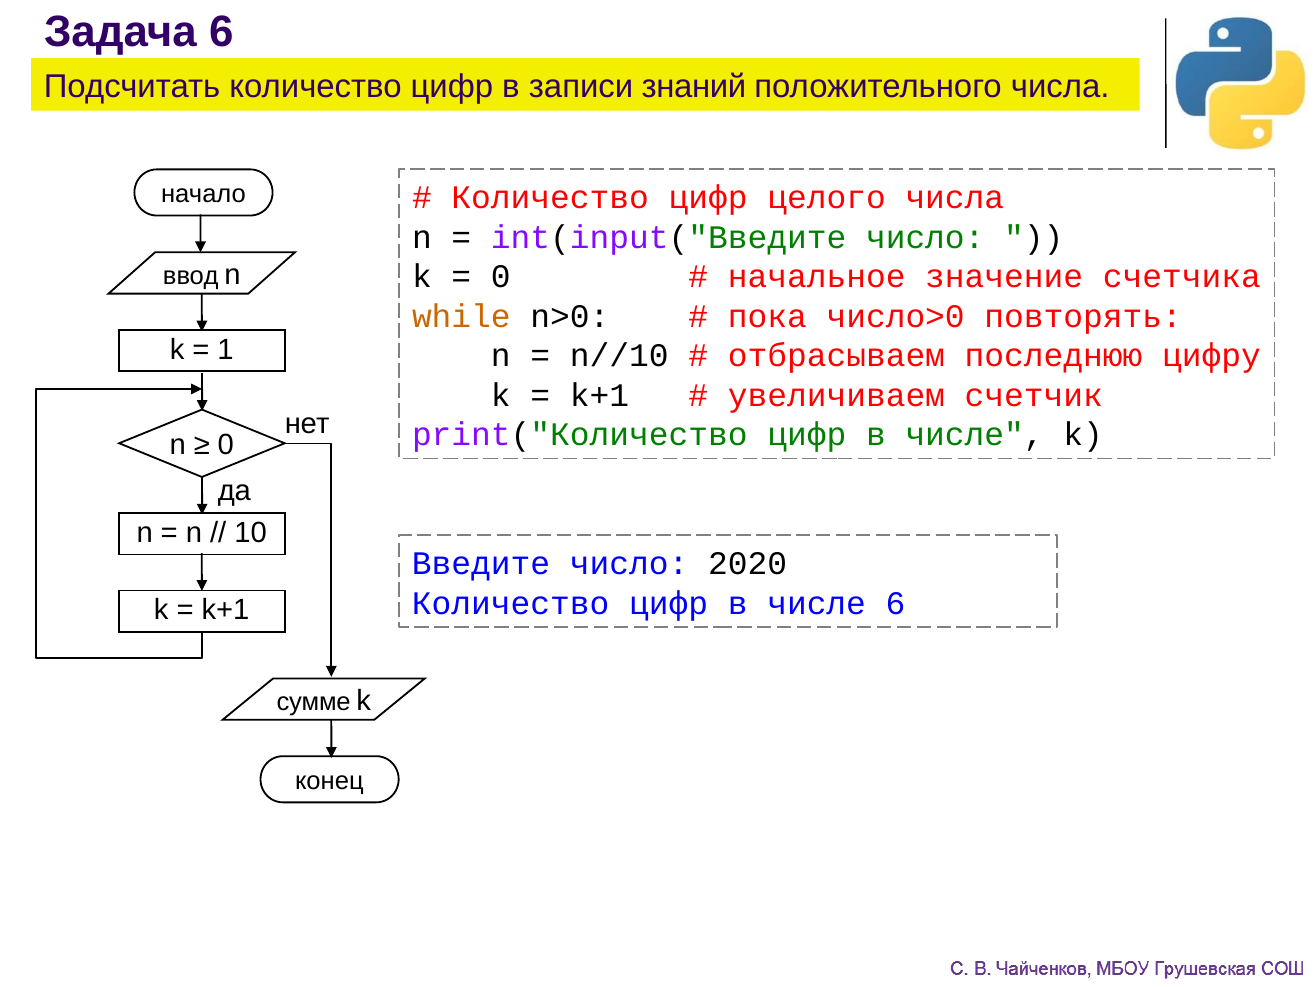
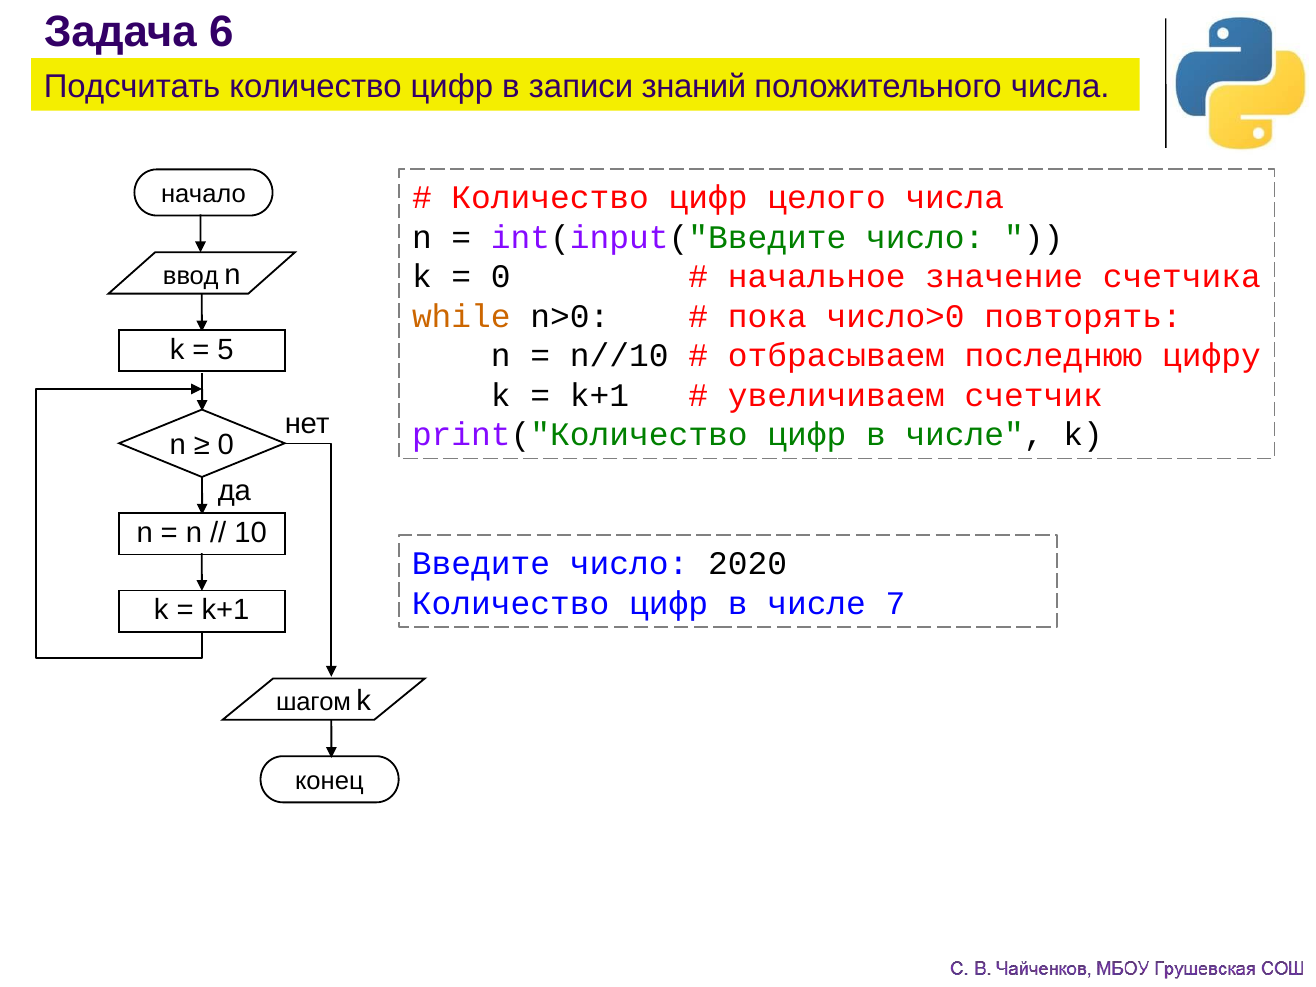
1: 1 -> 5
числе 6: 6 -> 7
сумме: сумме -> шагом
